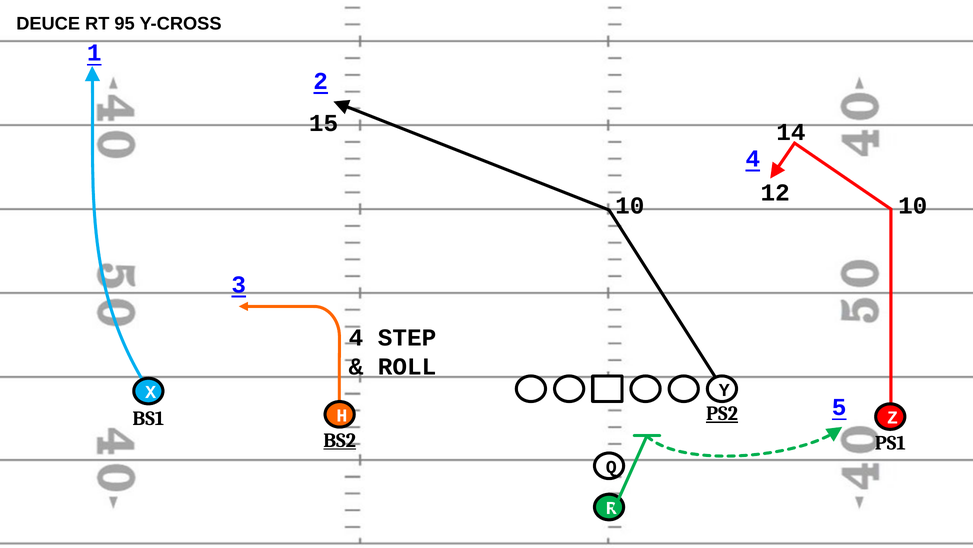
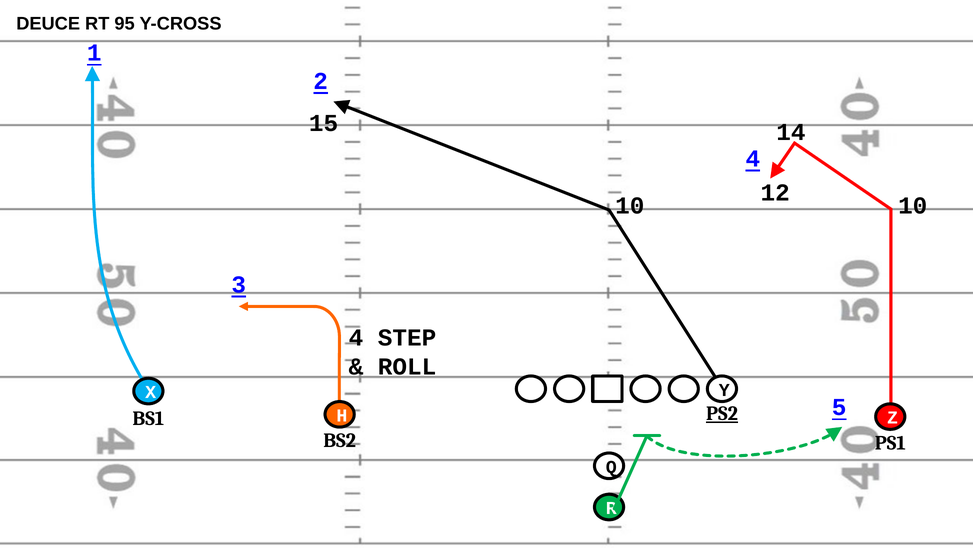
BS2 underline: present -> none
